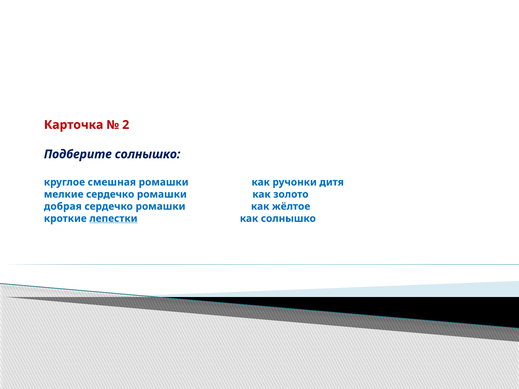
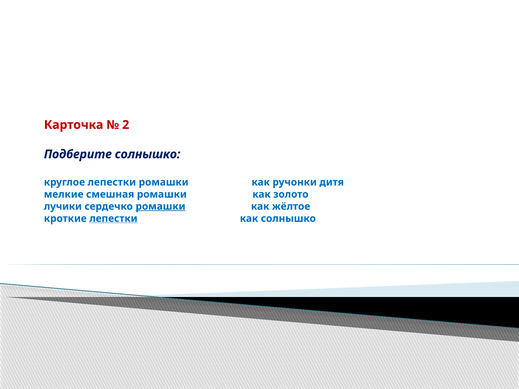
круглое смешная: смешная -> лепестки
мелкие сердечко: сердечко -> смешная
добрая: добрая -> лучики
ромашки at (160, 207) underline: none -> present
